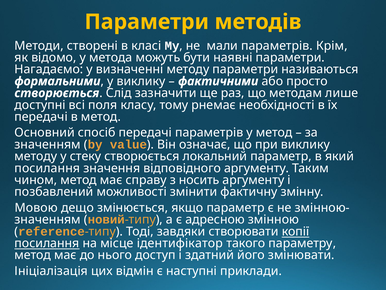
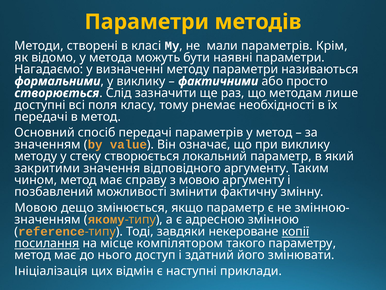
посилання at (47, 168): посилання -> закритими
з носить: носить -> мовою
новий: новий -> якому
створювати: створювати -> некероване
ідентифікатор: ідентифікатор -> компілятором
